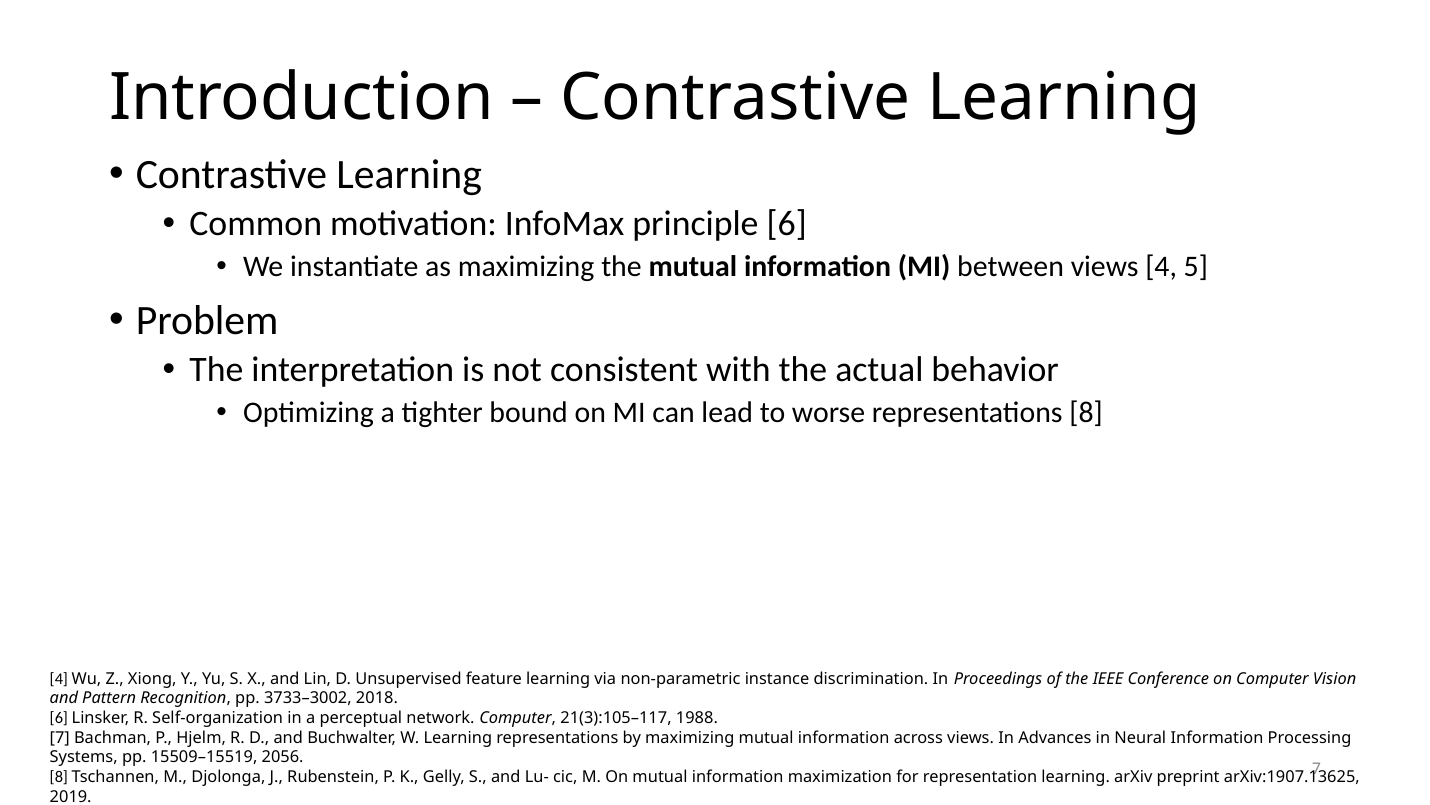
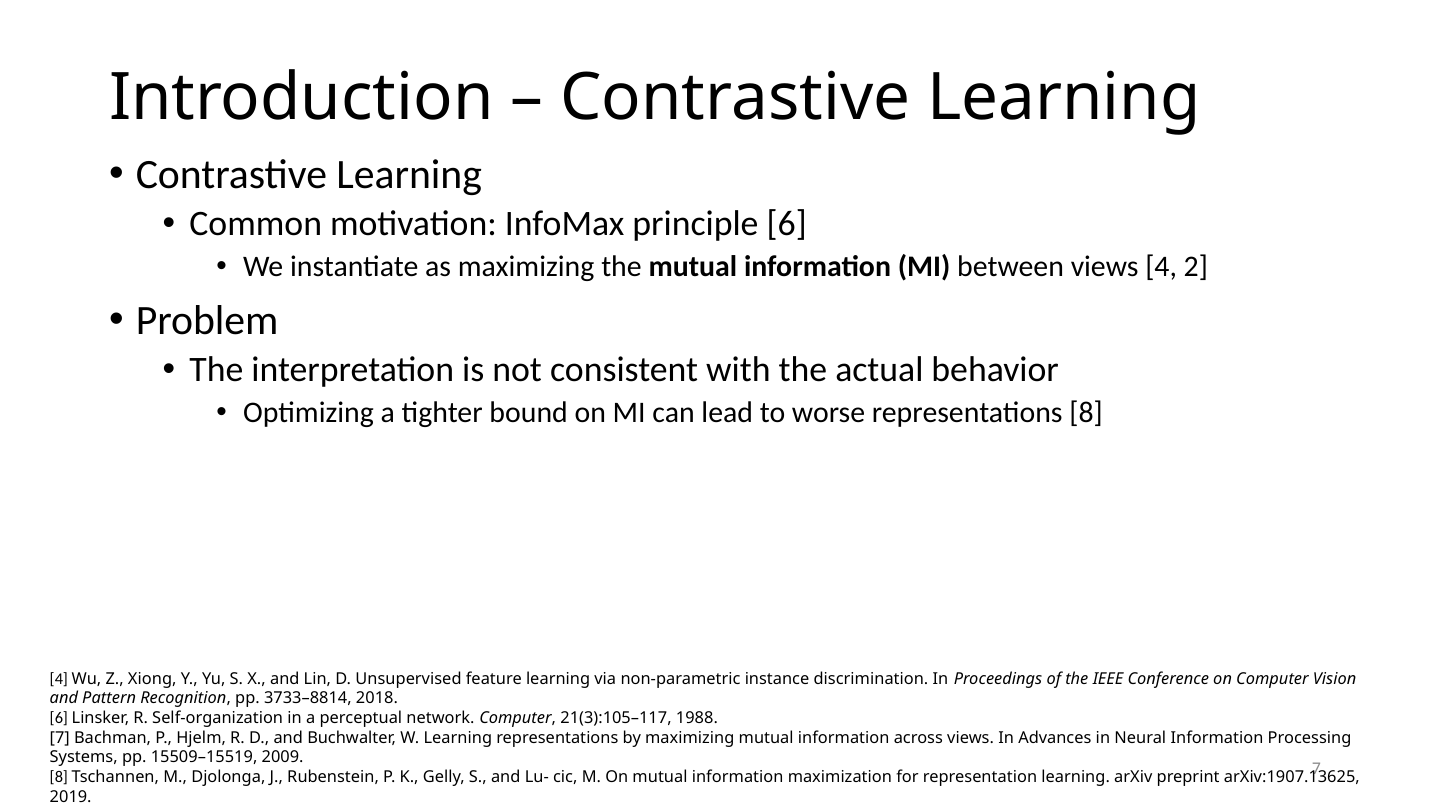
5: 5 -> 2
3733–3002: 3733–3002 -> 3733–8814
2056: 2056 -> 2009
